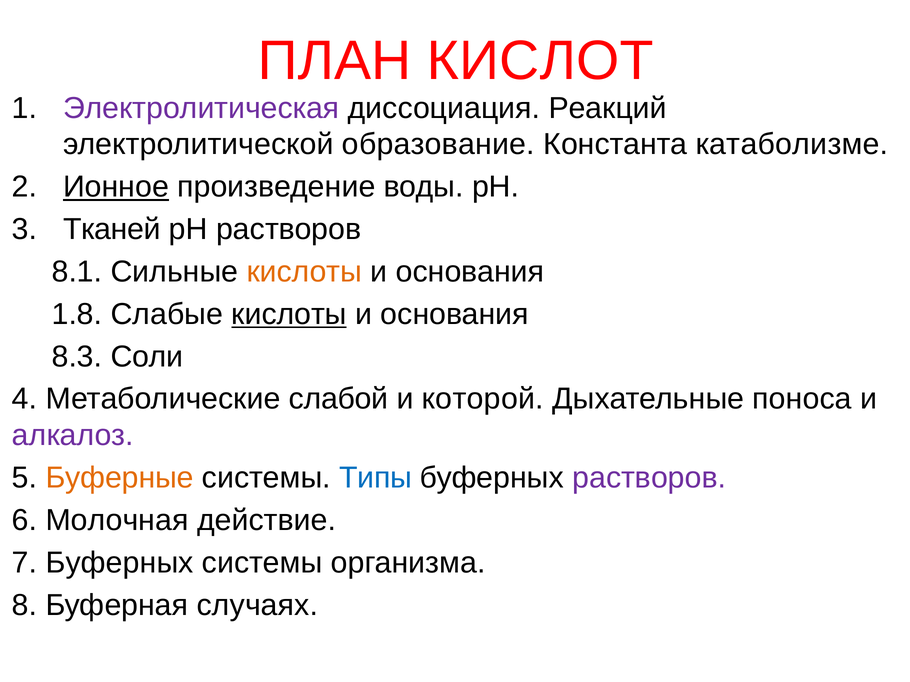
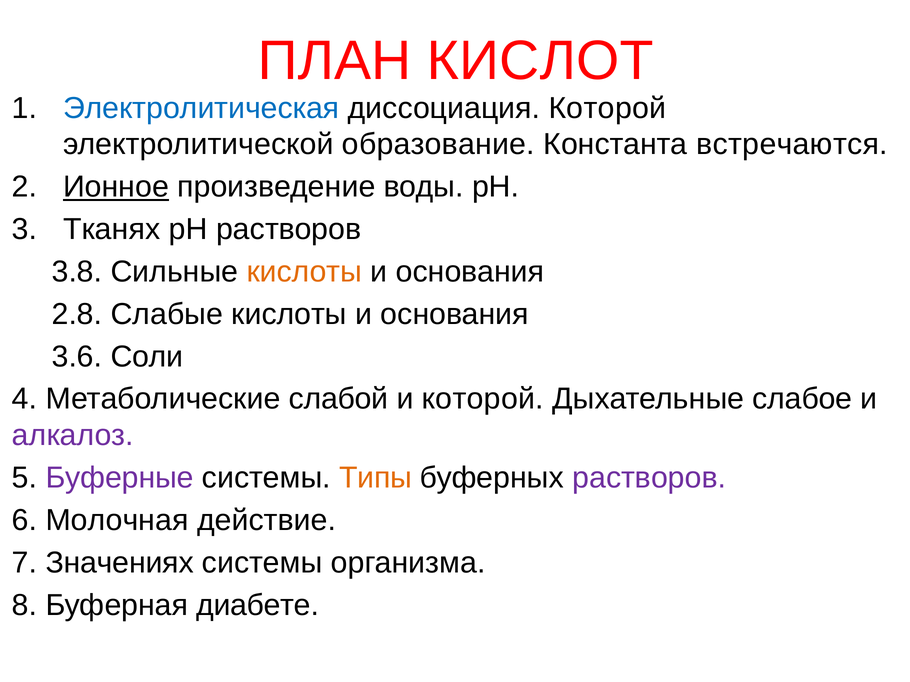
Электролитическая colour: purple -> blue
диссоциация Реакций: Реакций -> Которой
катаболизме: катаболизме -> встречаются
Тканей: Тканей -> Тканях
8.1: 8.1 -> 3.8
1.8: 1.8 -> 2.8
кислоты at (289, 314) underline: present -> none
8.3: 8.3 -> 3.6
поноса: поноса -> слабое
Буферные colour: orange -> purple
Типы colour: blue -> orange
7 Буферных: Буферных -> Значениях
случаях: случаях -> диабете
